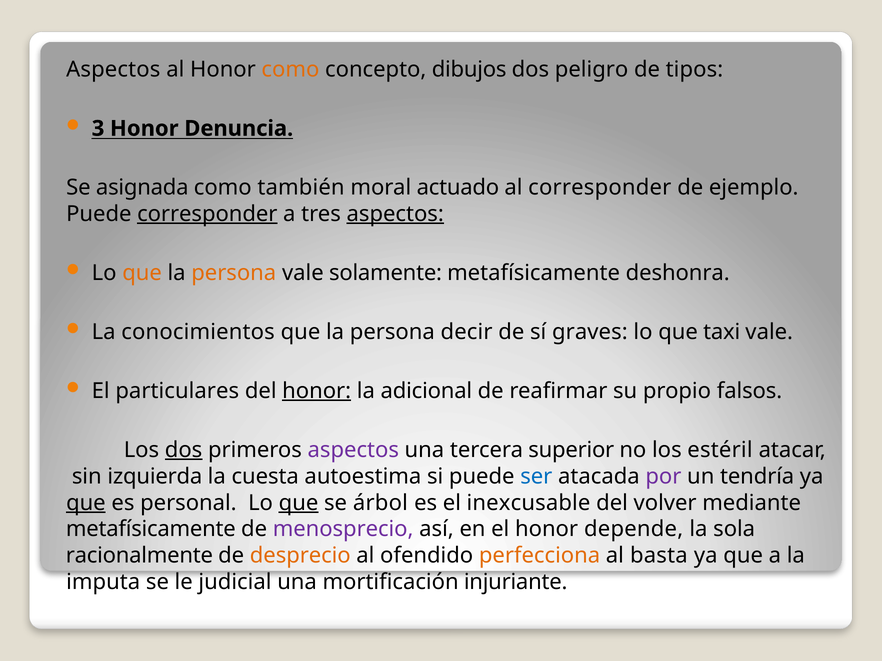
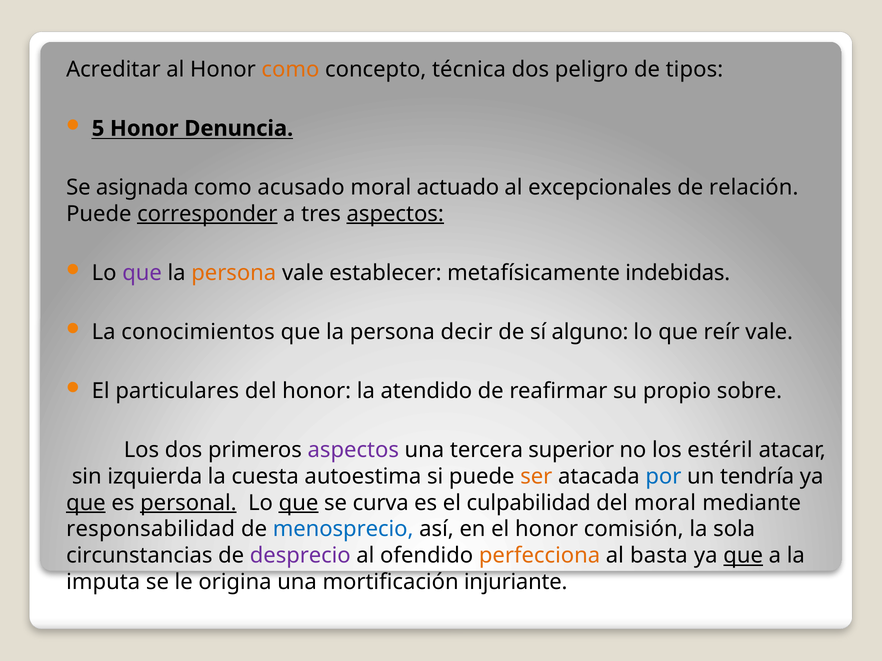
Aspectos at (113, 70): Aspectos -> Acreditar
dibujos: dibujos -> técnica
3: 3 -> 5
también: también -> acusado
al corresponder: corresponder -> excepcionales
ejemplo: ejemplo -> relación
que at (142, 273) colour: orange -> purple
solamente: solamente -> establecer
deshonra: deshonra -> indebidas
graves: graves -> alguno
taxi: taxi -> reír
honor at (317, 391) underline: present -> none
adicional: adicional -> atendido
falsos: falsos -> sobre
dos at (184, 450) underline: present -> none
ser colour: blue -> orange
por colour: purple -> blue
personal underline: none -> present
árbol: árbol -> curva
inexcusable: inexcusable -> culpabilidad
del volver: volver -> moral
metafísicamente at (151, 530): metafísicamente -> responsabilidad
menosprecio colour: purple -> blue
depende: depende -> comisión
racionalmente: racionalmente -> circunstancias
desprecio colour: orange -> purple
que at (743, 556) underline: none -> present
judicial: judicial -> origina
